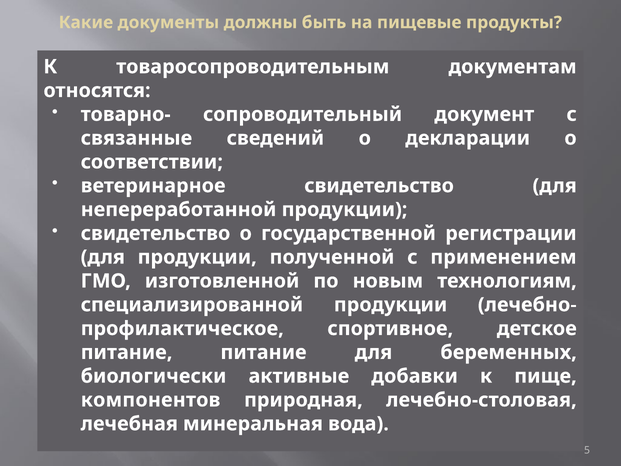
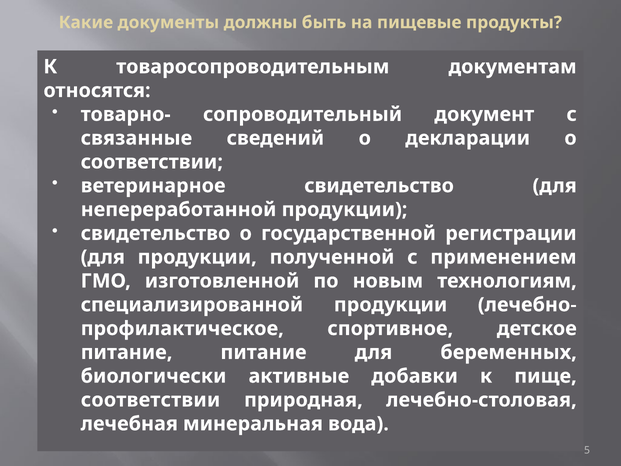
компонентов at (151, 400): компонентов -> соответствии
